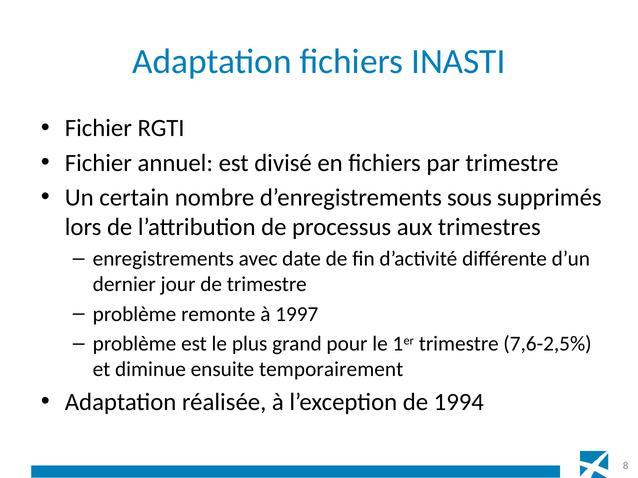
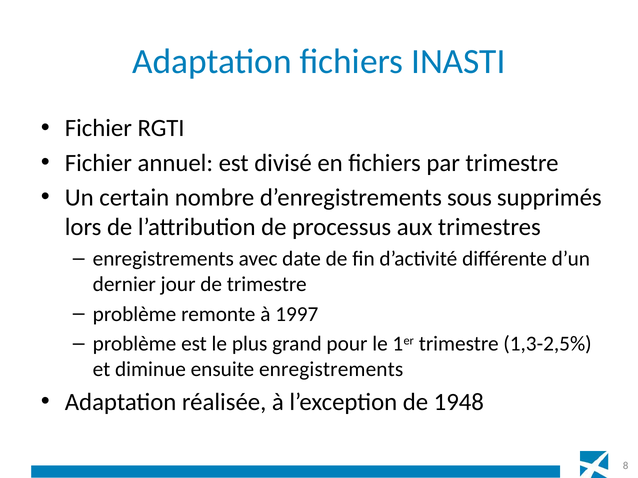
7,6-2,5%: 7,6-2,5% -> 1,3-2,5%
ensuite temporairement: temporairement -> enregistrements
1994: 1994 -> 1948
